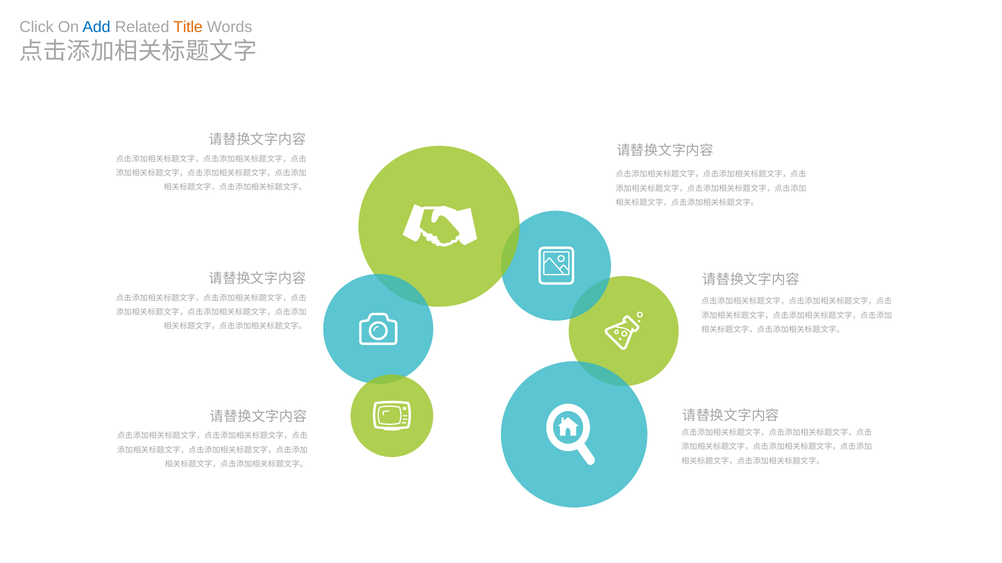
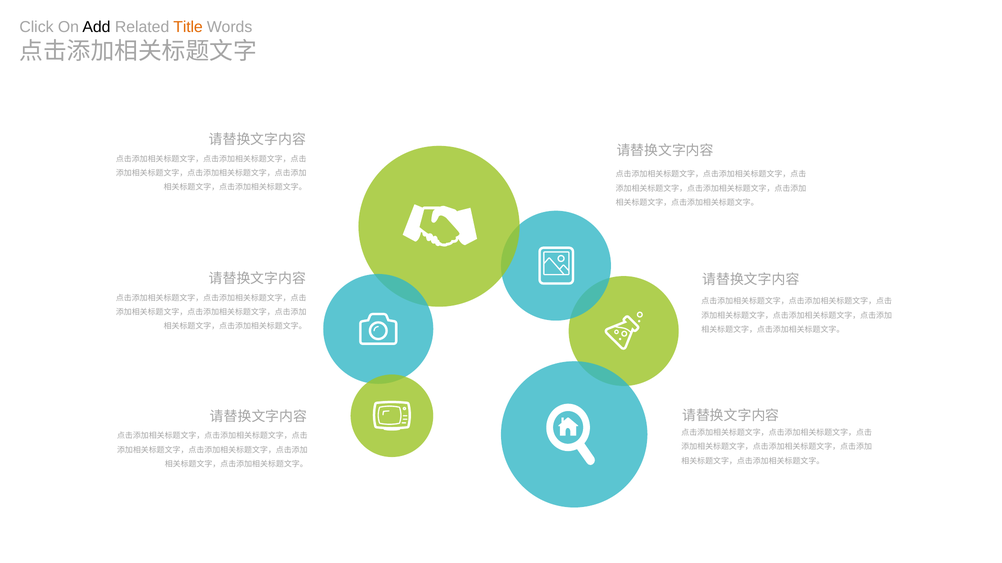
Add colour: blue -> black
